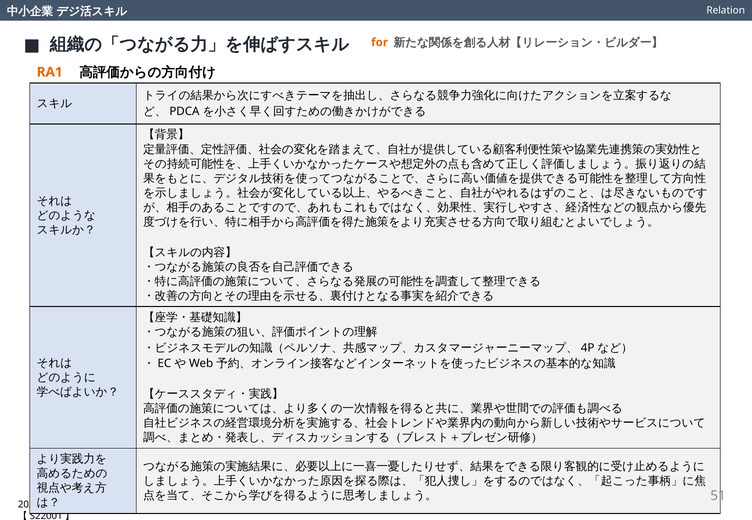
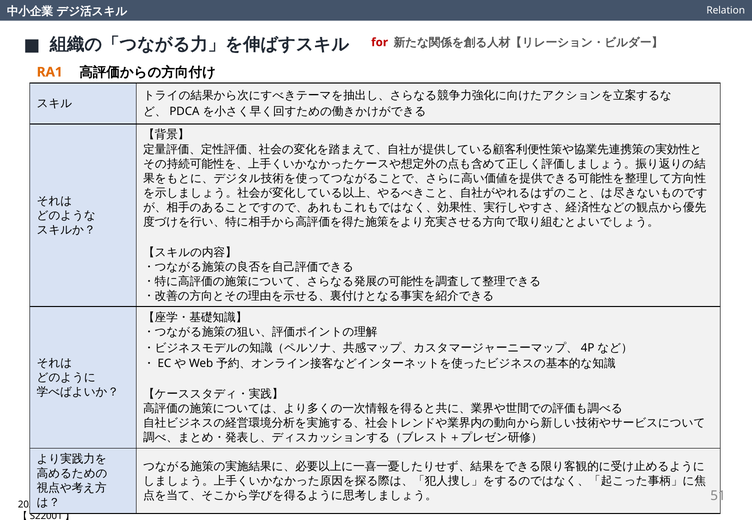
for colour: orange -> red
